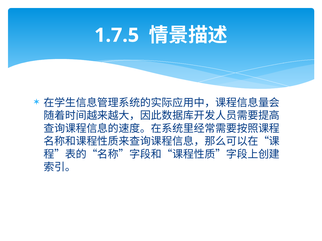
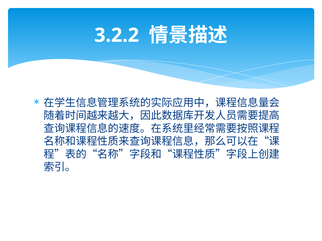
1.7.5: 1.7.5 -> 3.2.2
